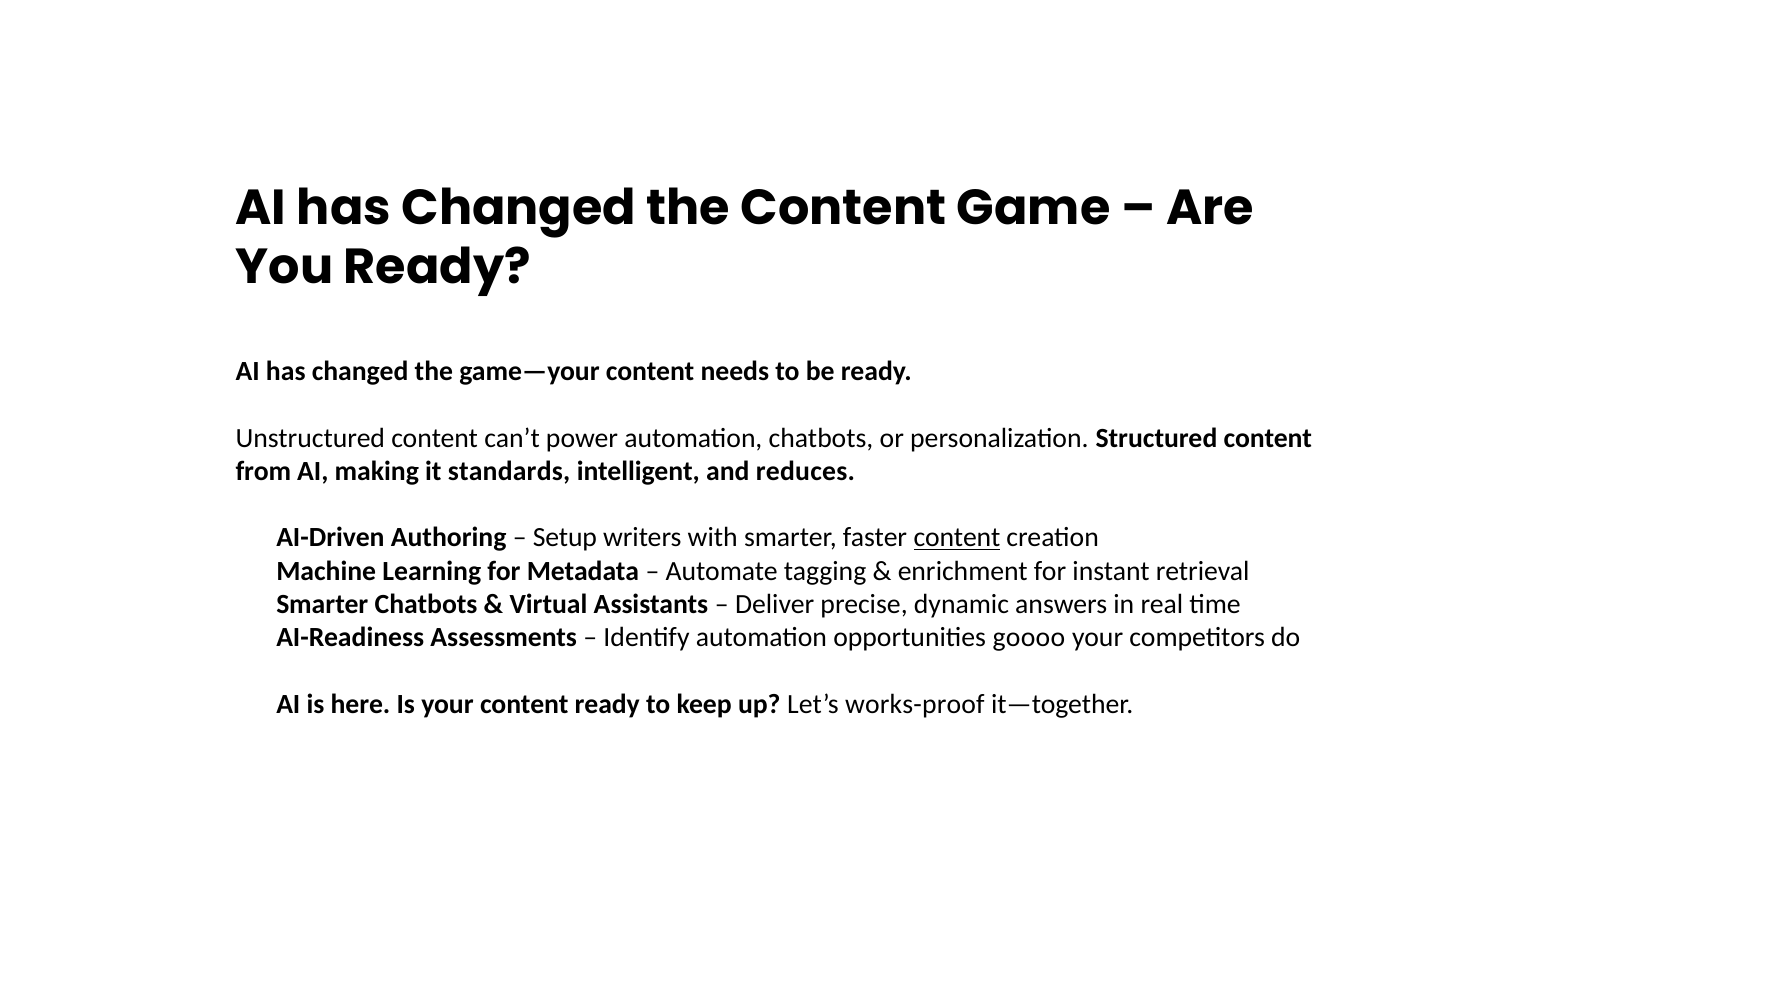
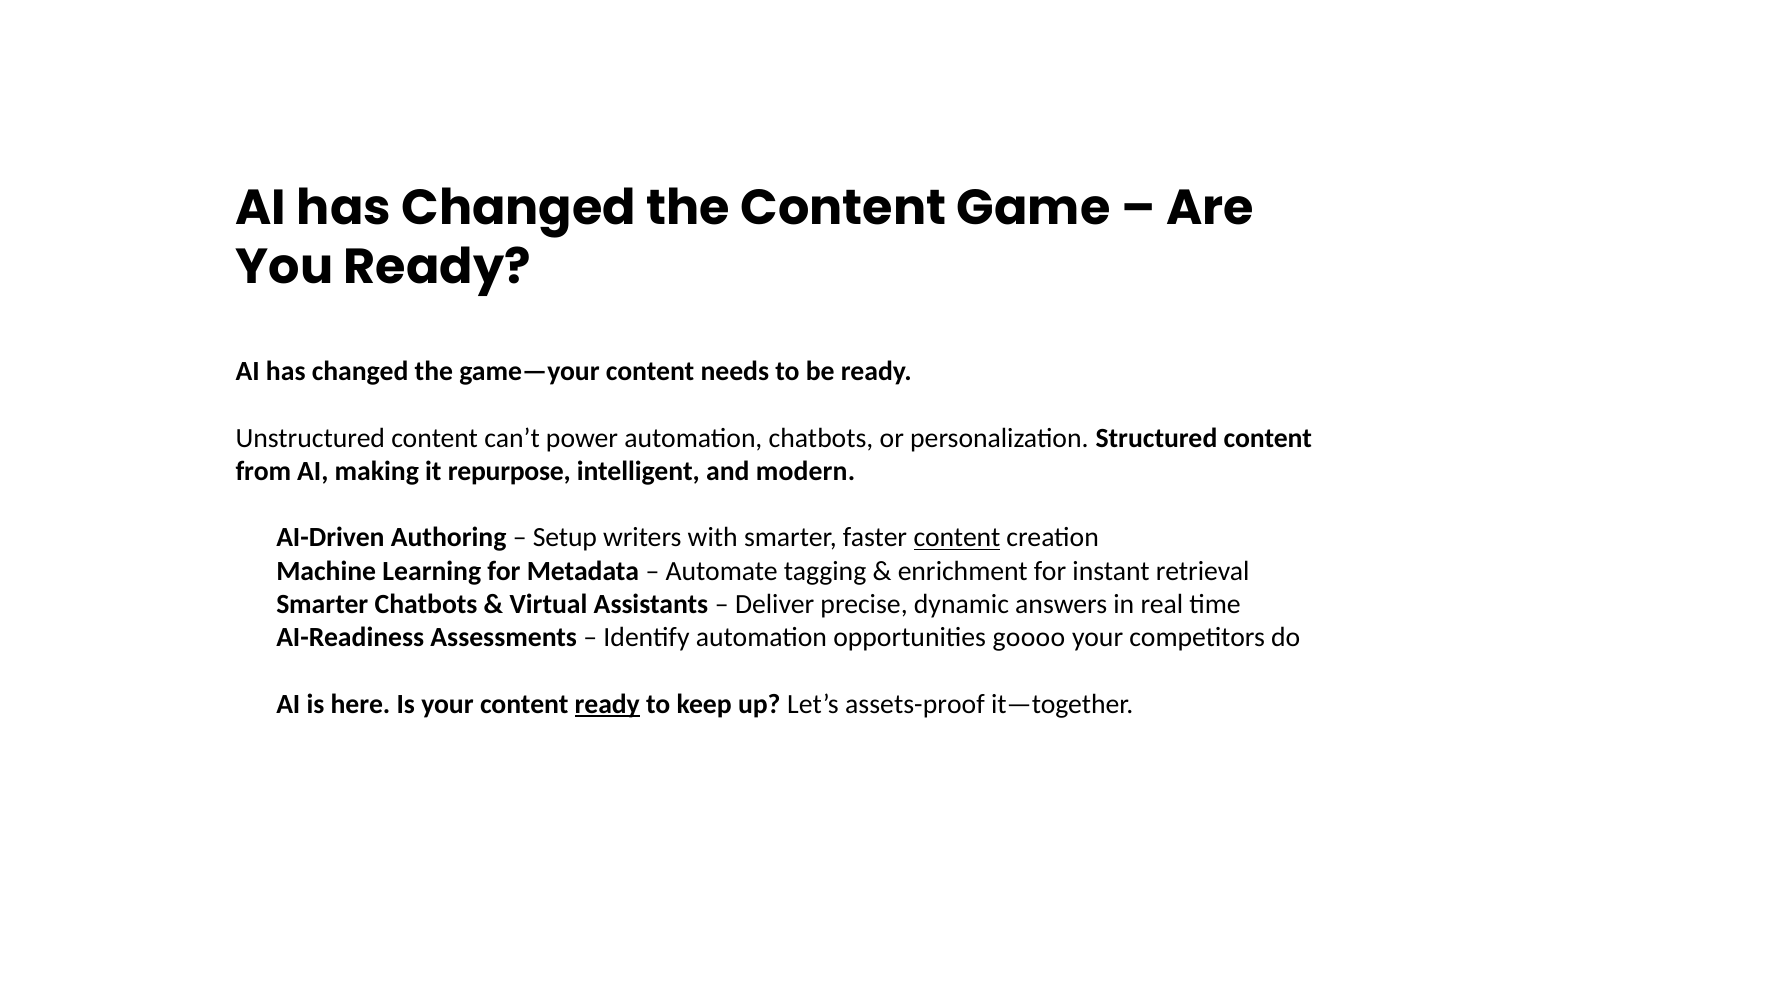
standards: standards -> repurpose
reduces: reduces -> modern
ready at (607, 704) underline: none -> present
works-proof: works-proof -> assets-proof
